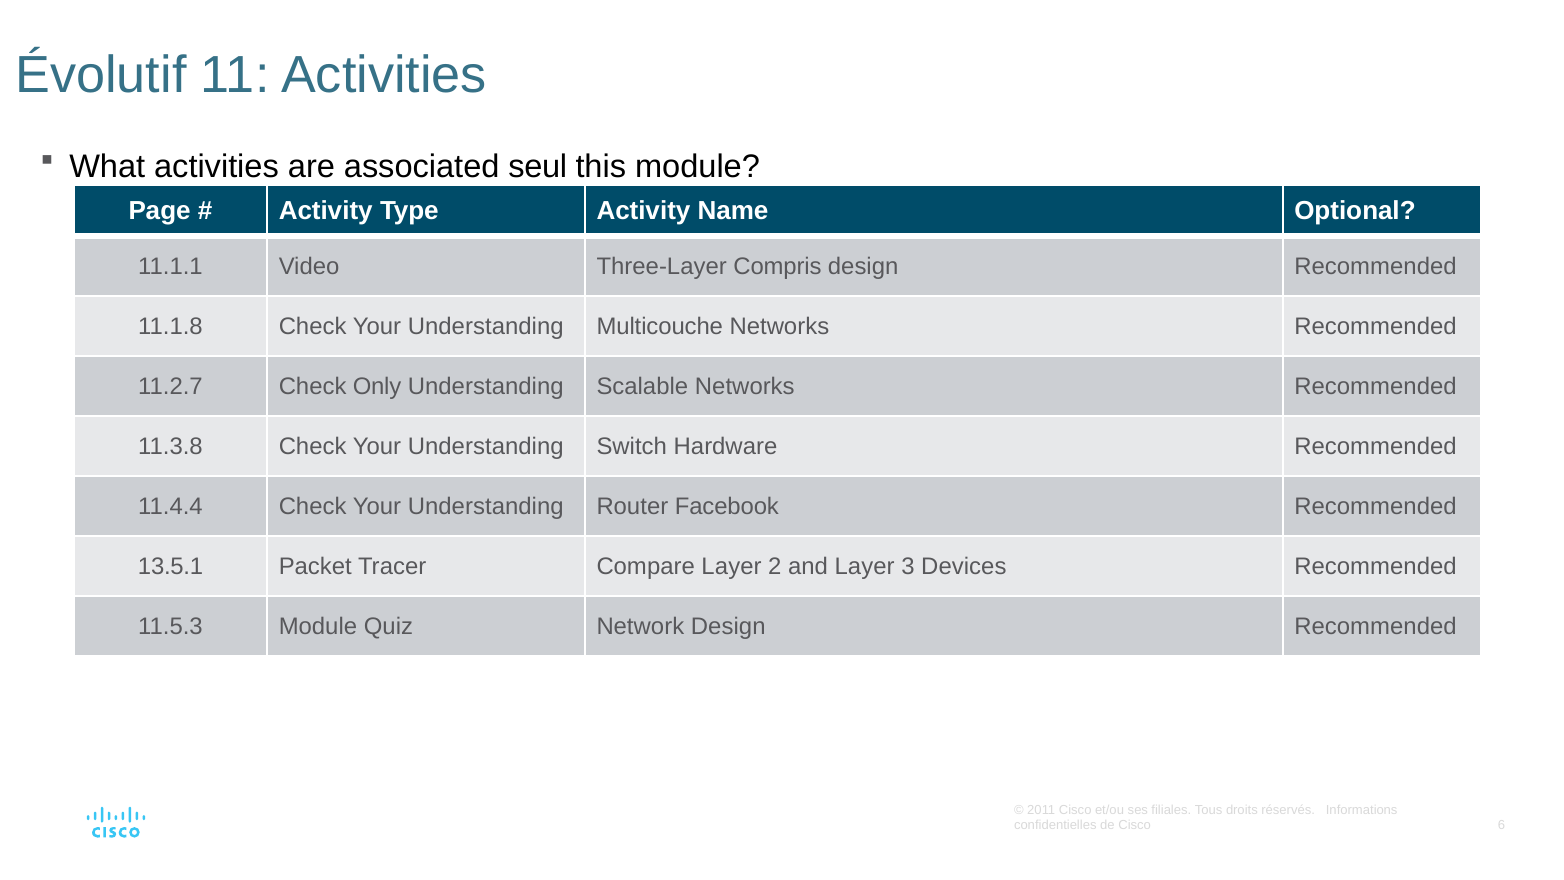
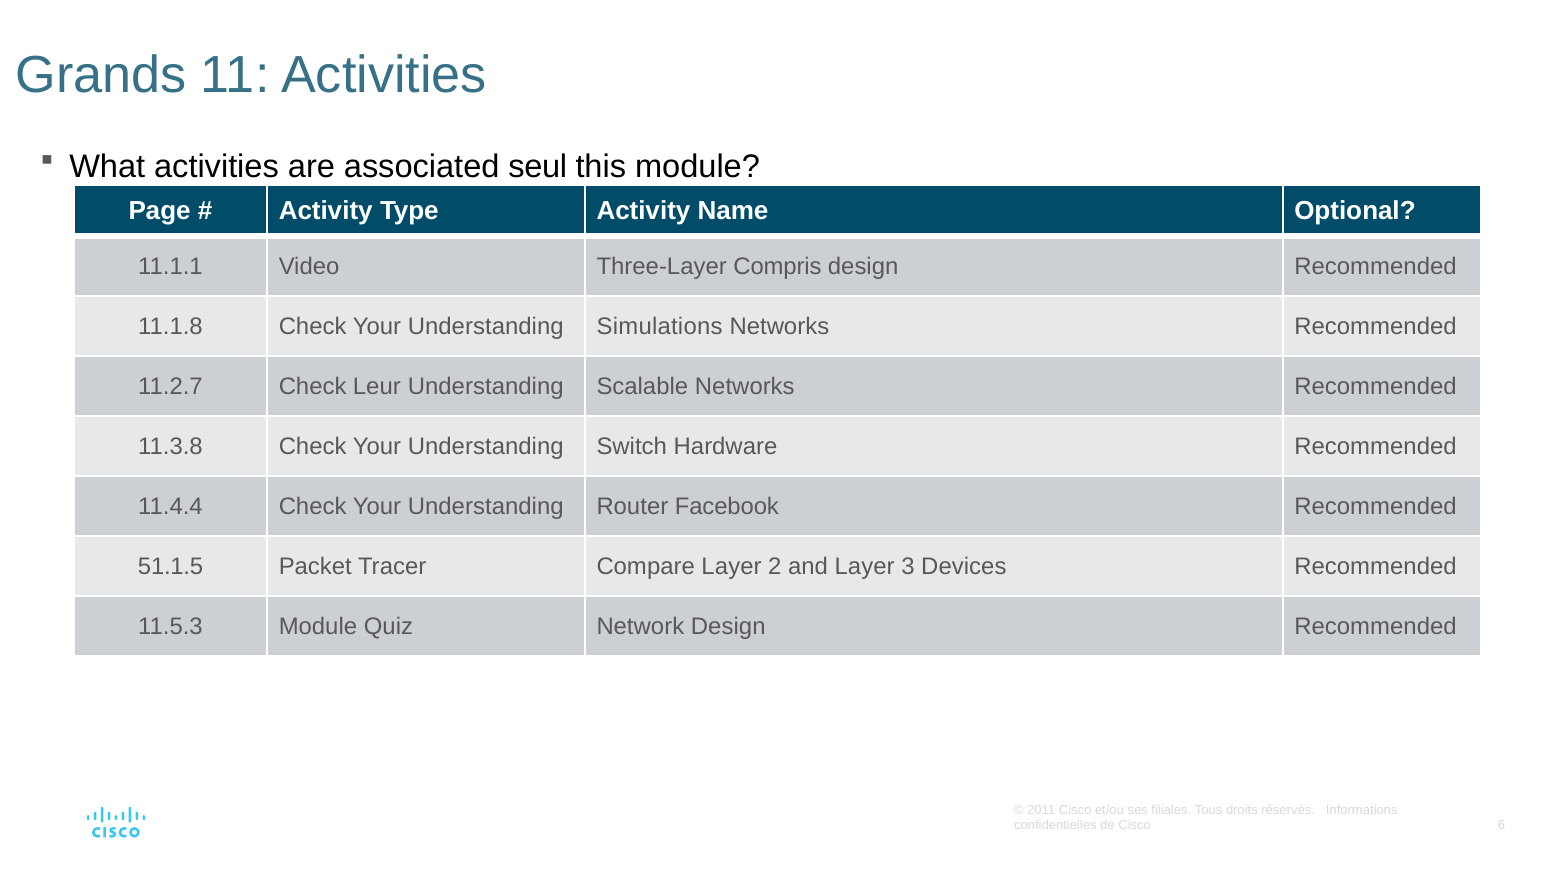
Évolutif: Évolutif -> Grands
Multicouche: Multicouche -> Simulations
Only: Only -> Leur
13.5.1: 13.5.1 -> 51.1.5
